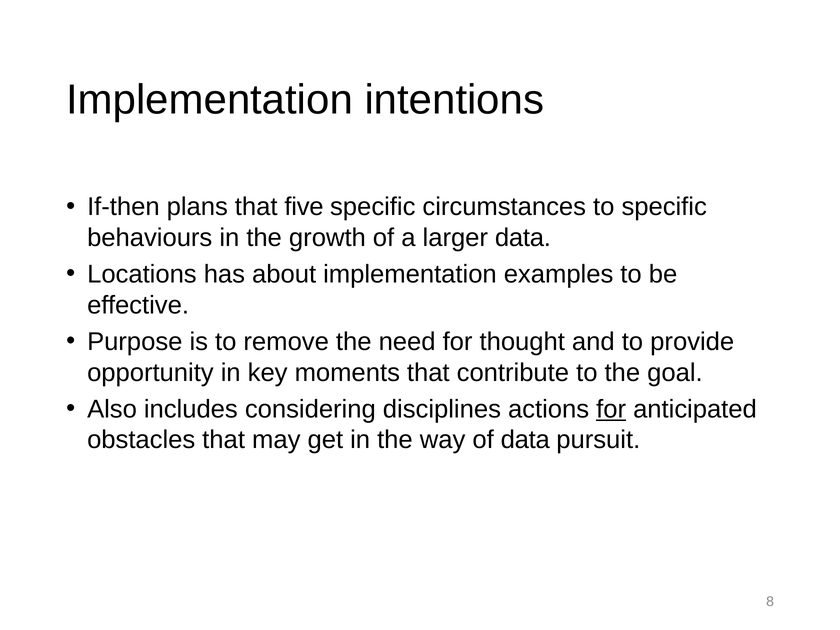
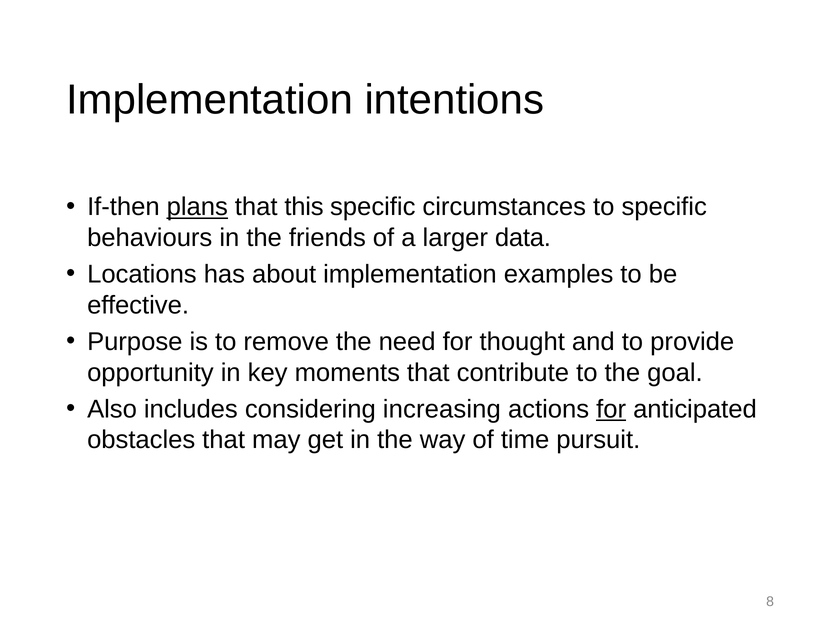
plans underline: none -> present
five: five -> this
growth: growth -> friends
disciplines: disciplines -> increasing
of data: data -> time
